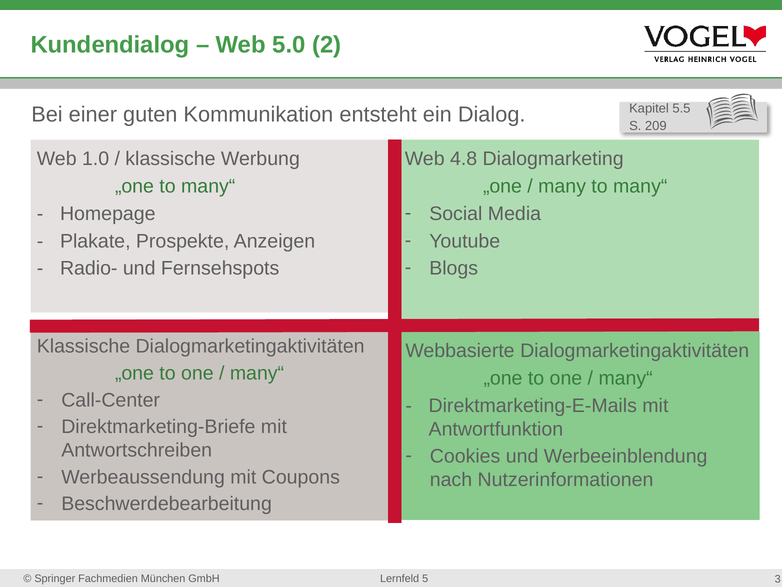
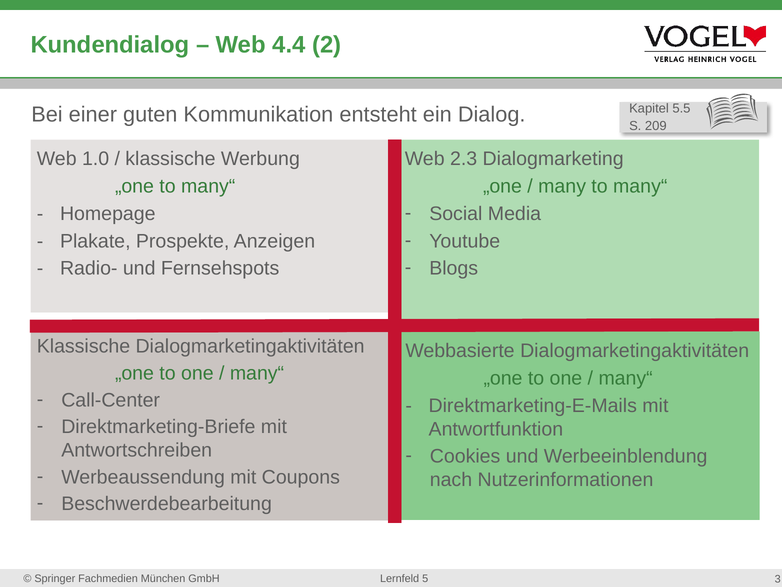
5.0: 5.0 -> 4.4
4.8: 4.8 -> 2.3
